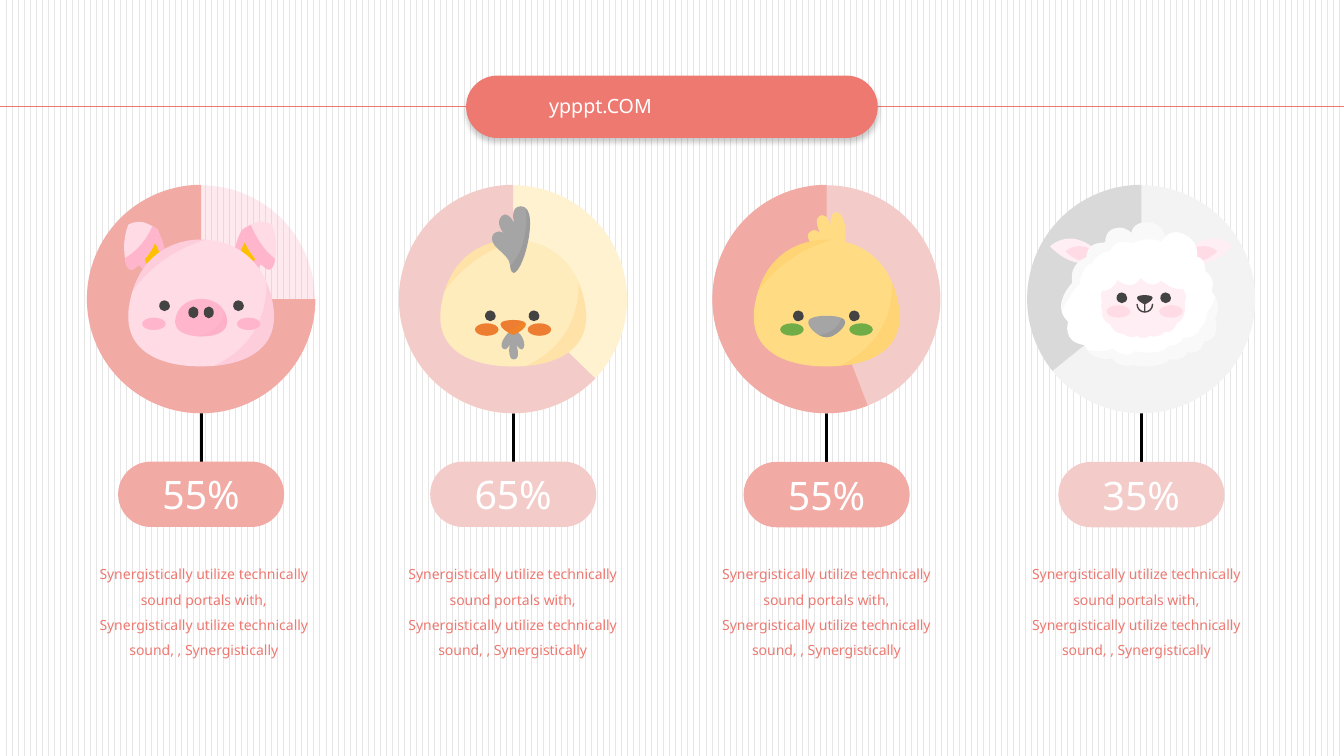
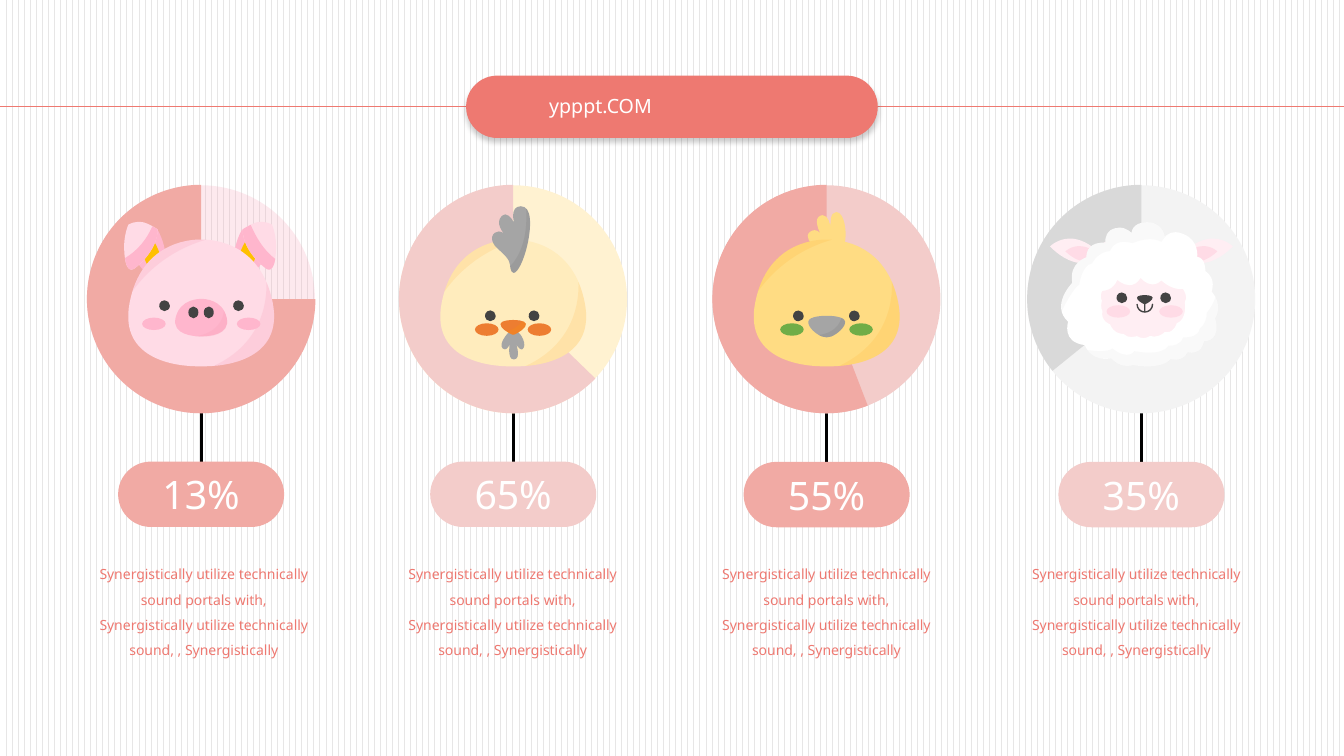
55% at (201, 497): 55% -> 13%
